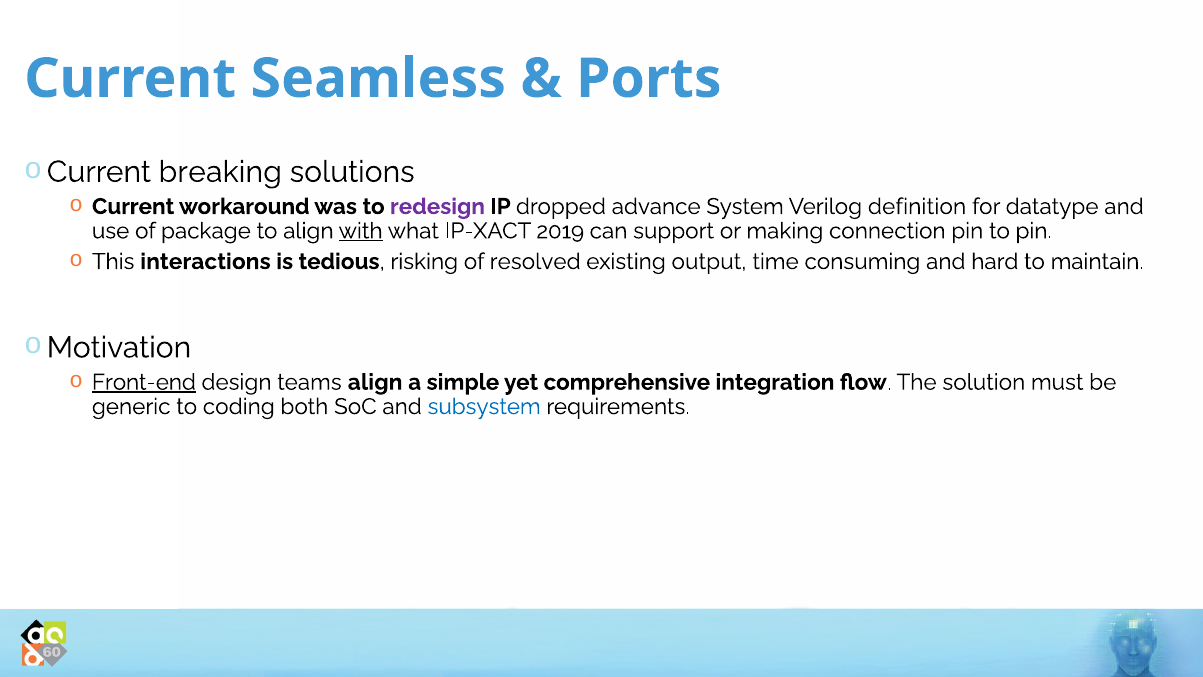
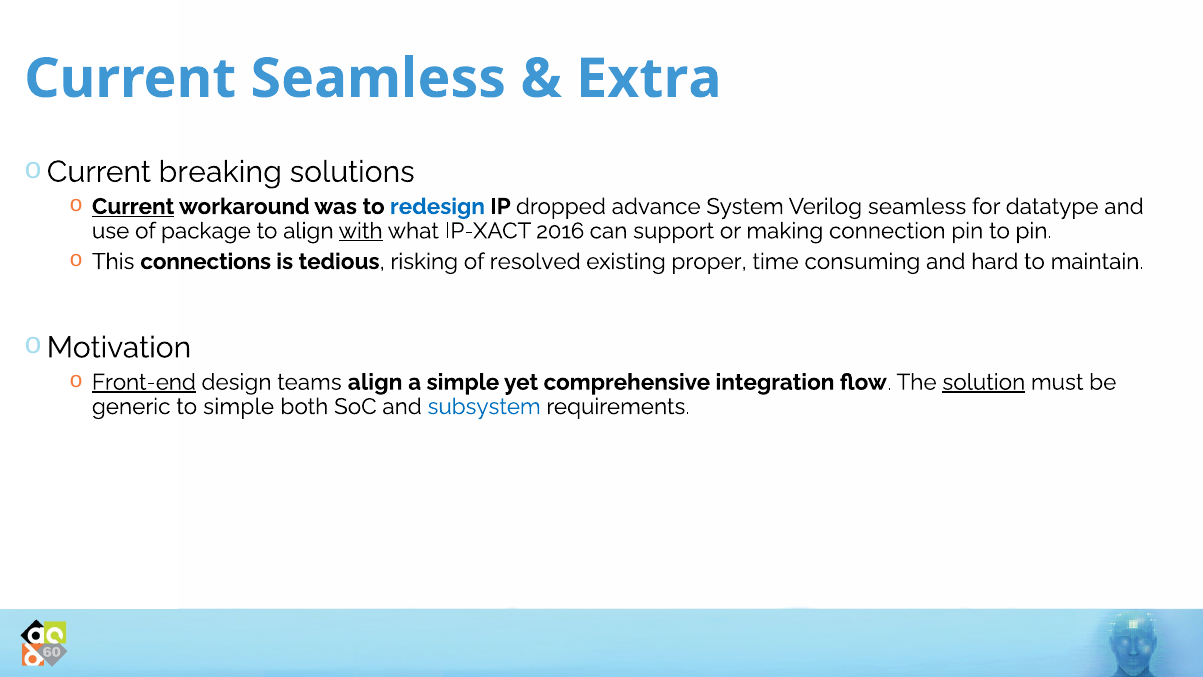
Ports: Ports -> Extra
Current at (133, 206) underline: none -> present
redesign colour: purple -> blue
Verilog definition: definition -> seamless
2019: 2019 -> 2016
interactions: interactions -> connections
output: output -> proper
solution underline: none -> present
to coding: coding -> simple
